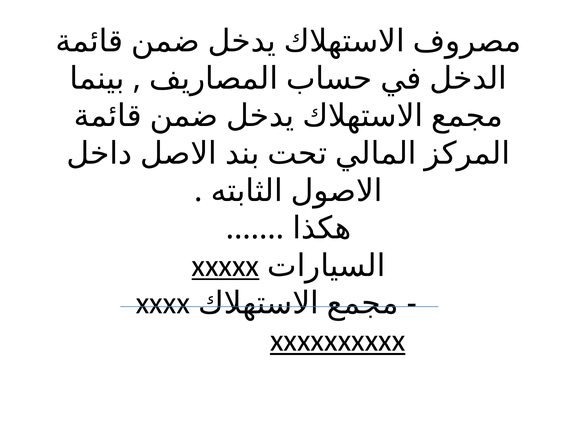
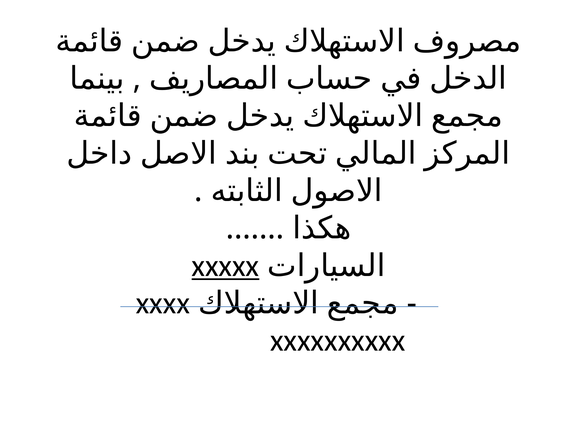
xxxxxxxxxx underline: present -> none
